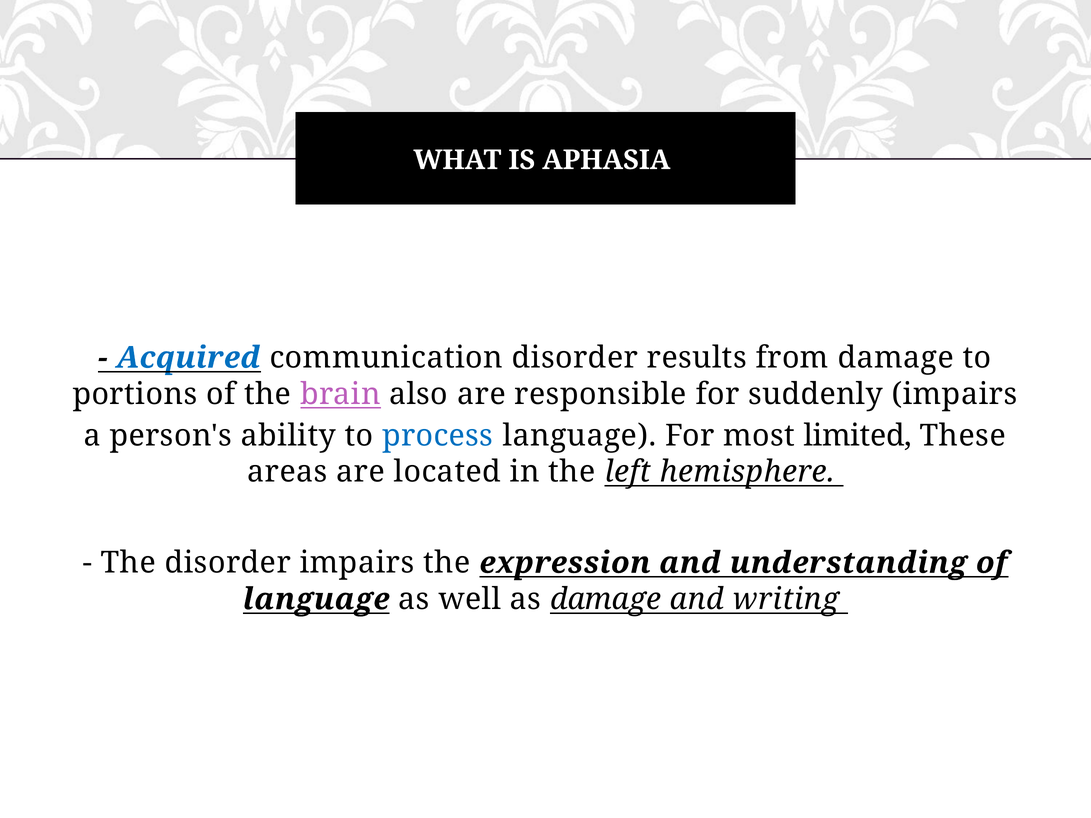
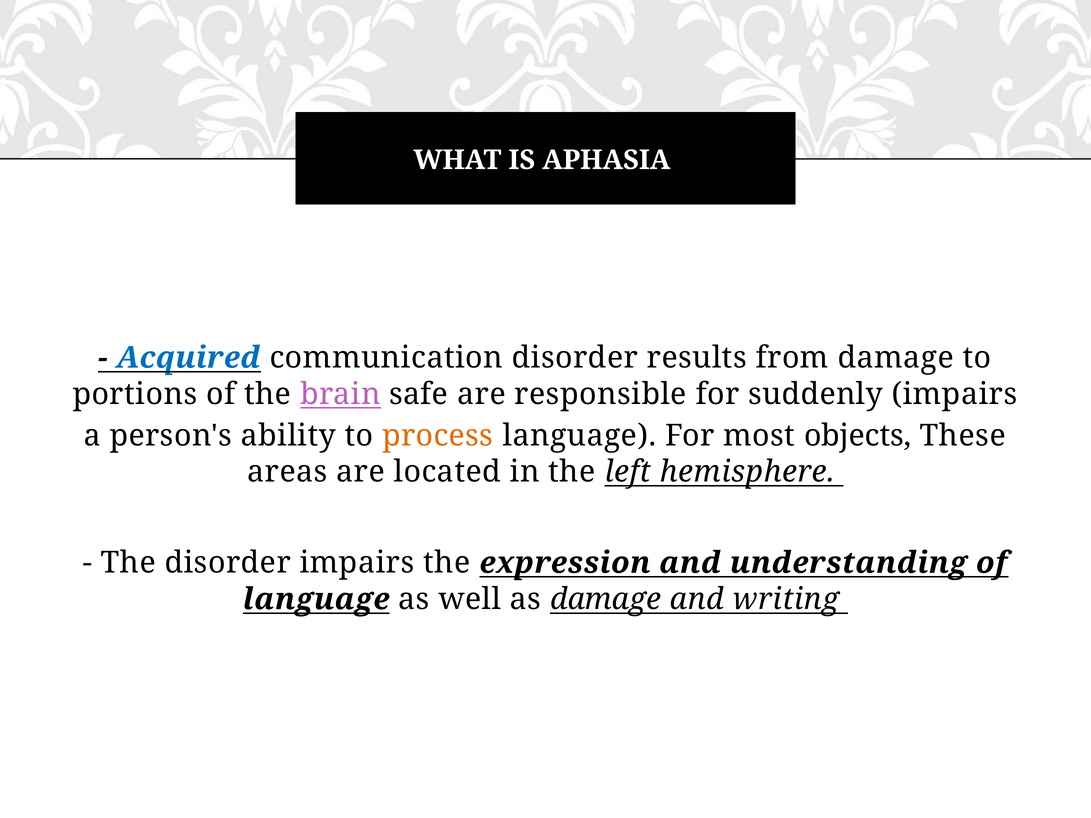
also: also -> safe
process colour: blue -> orange
limited: limited -> objects
